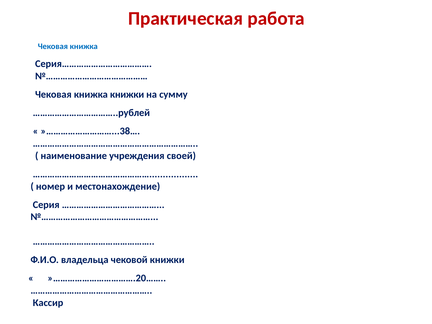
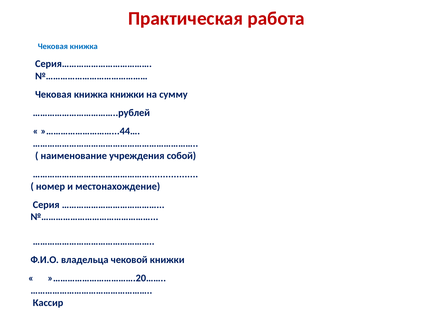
»………………………...38…: »………………………...38… -> »………………………...44…
своей: своей -> собой
